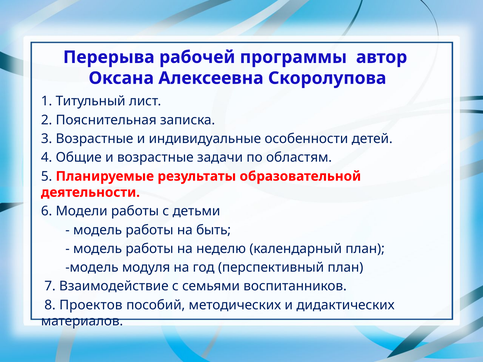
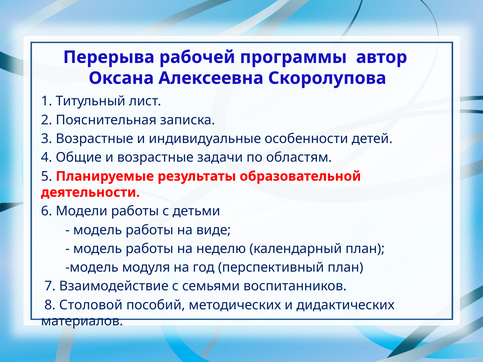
быть: быть -> виде
Проектов: Проектов -> Столовой
